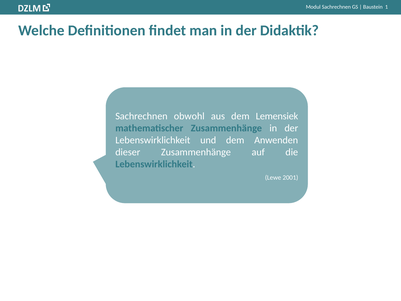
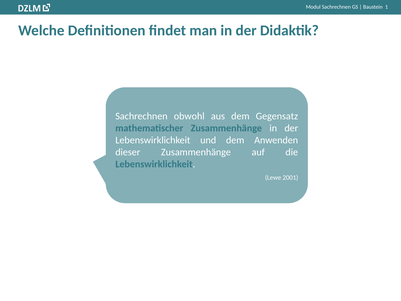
Lemensiek: Lemensiek -> Gegensatz
